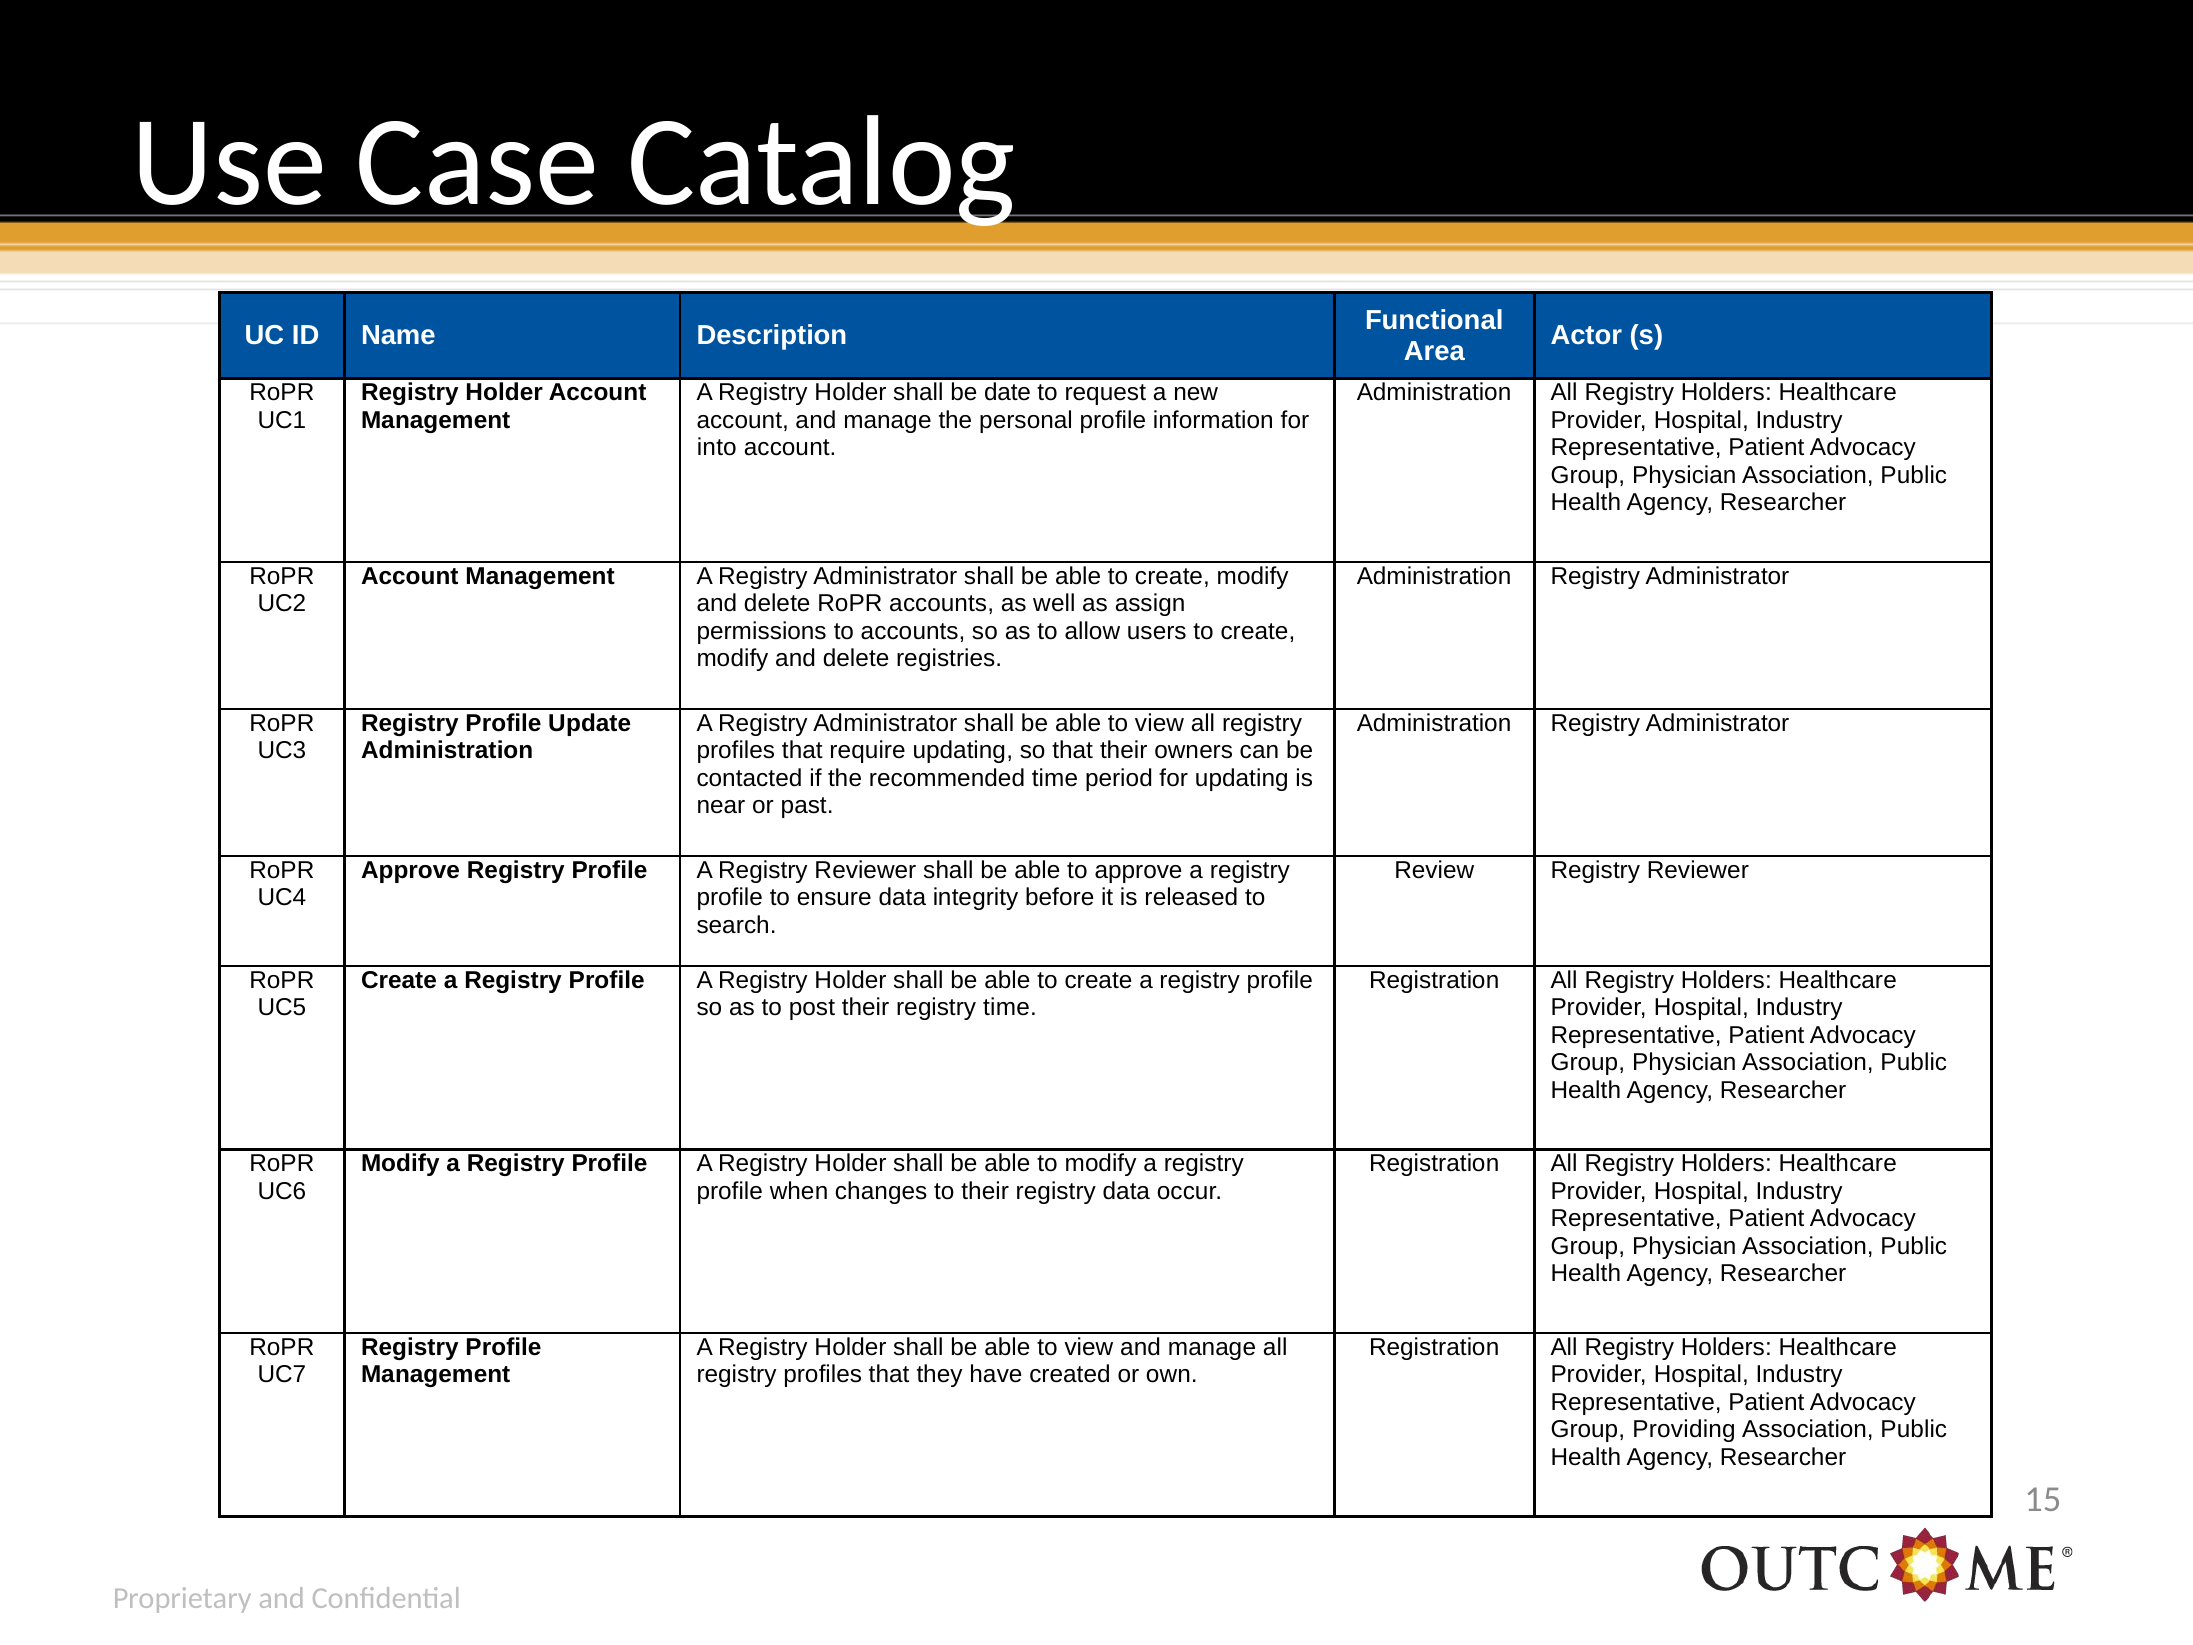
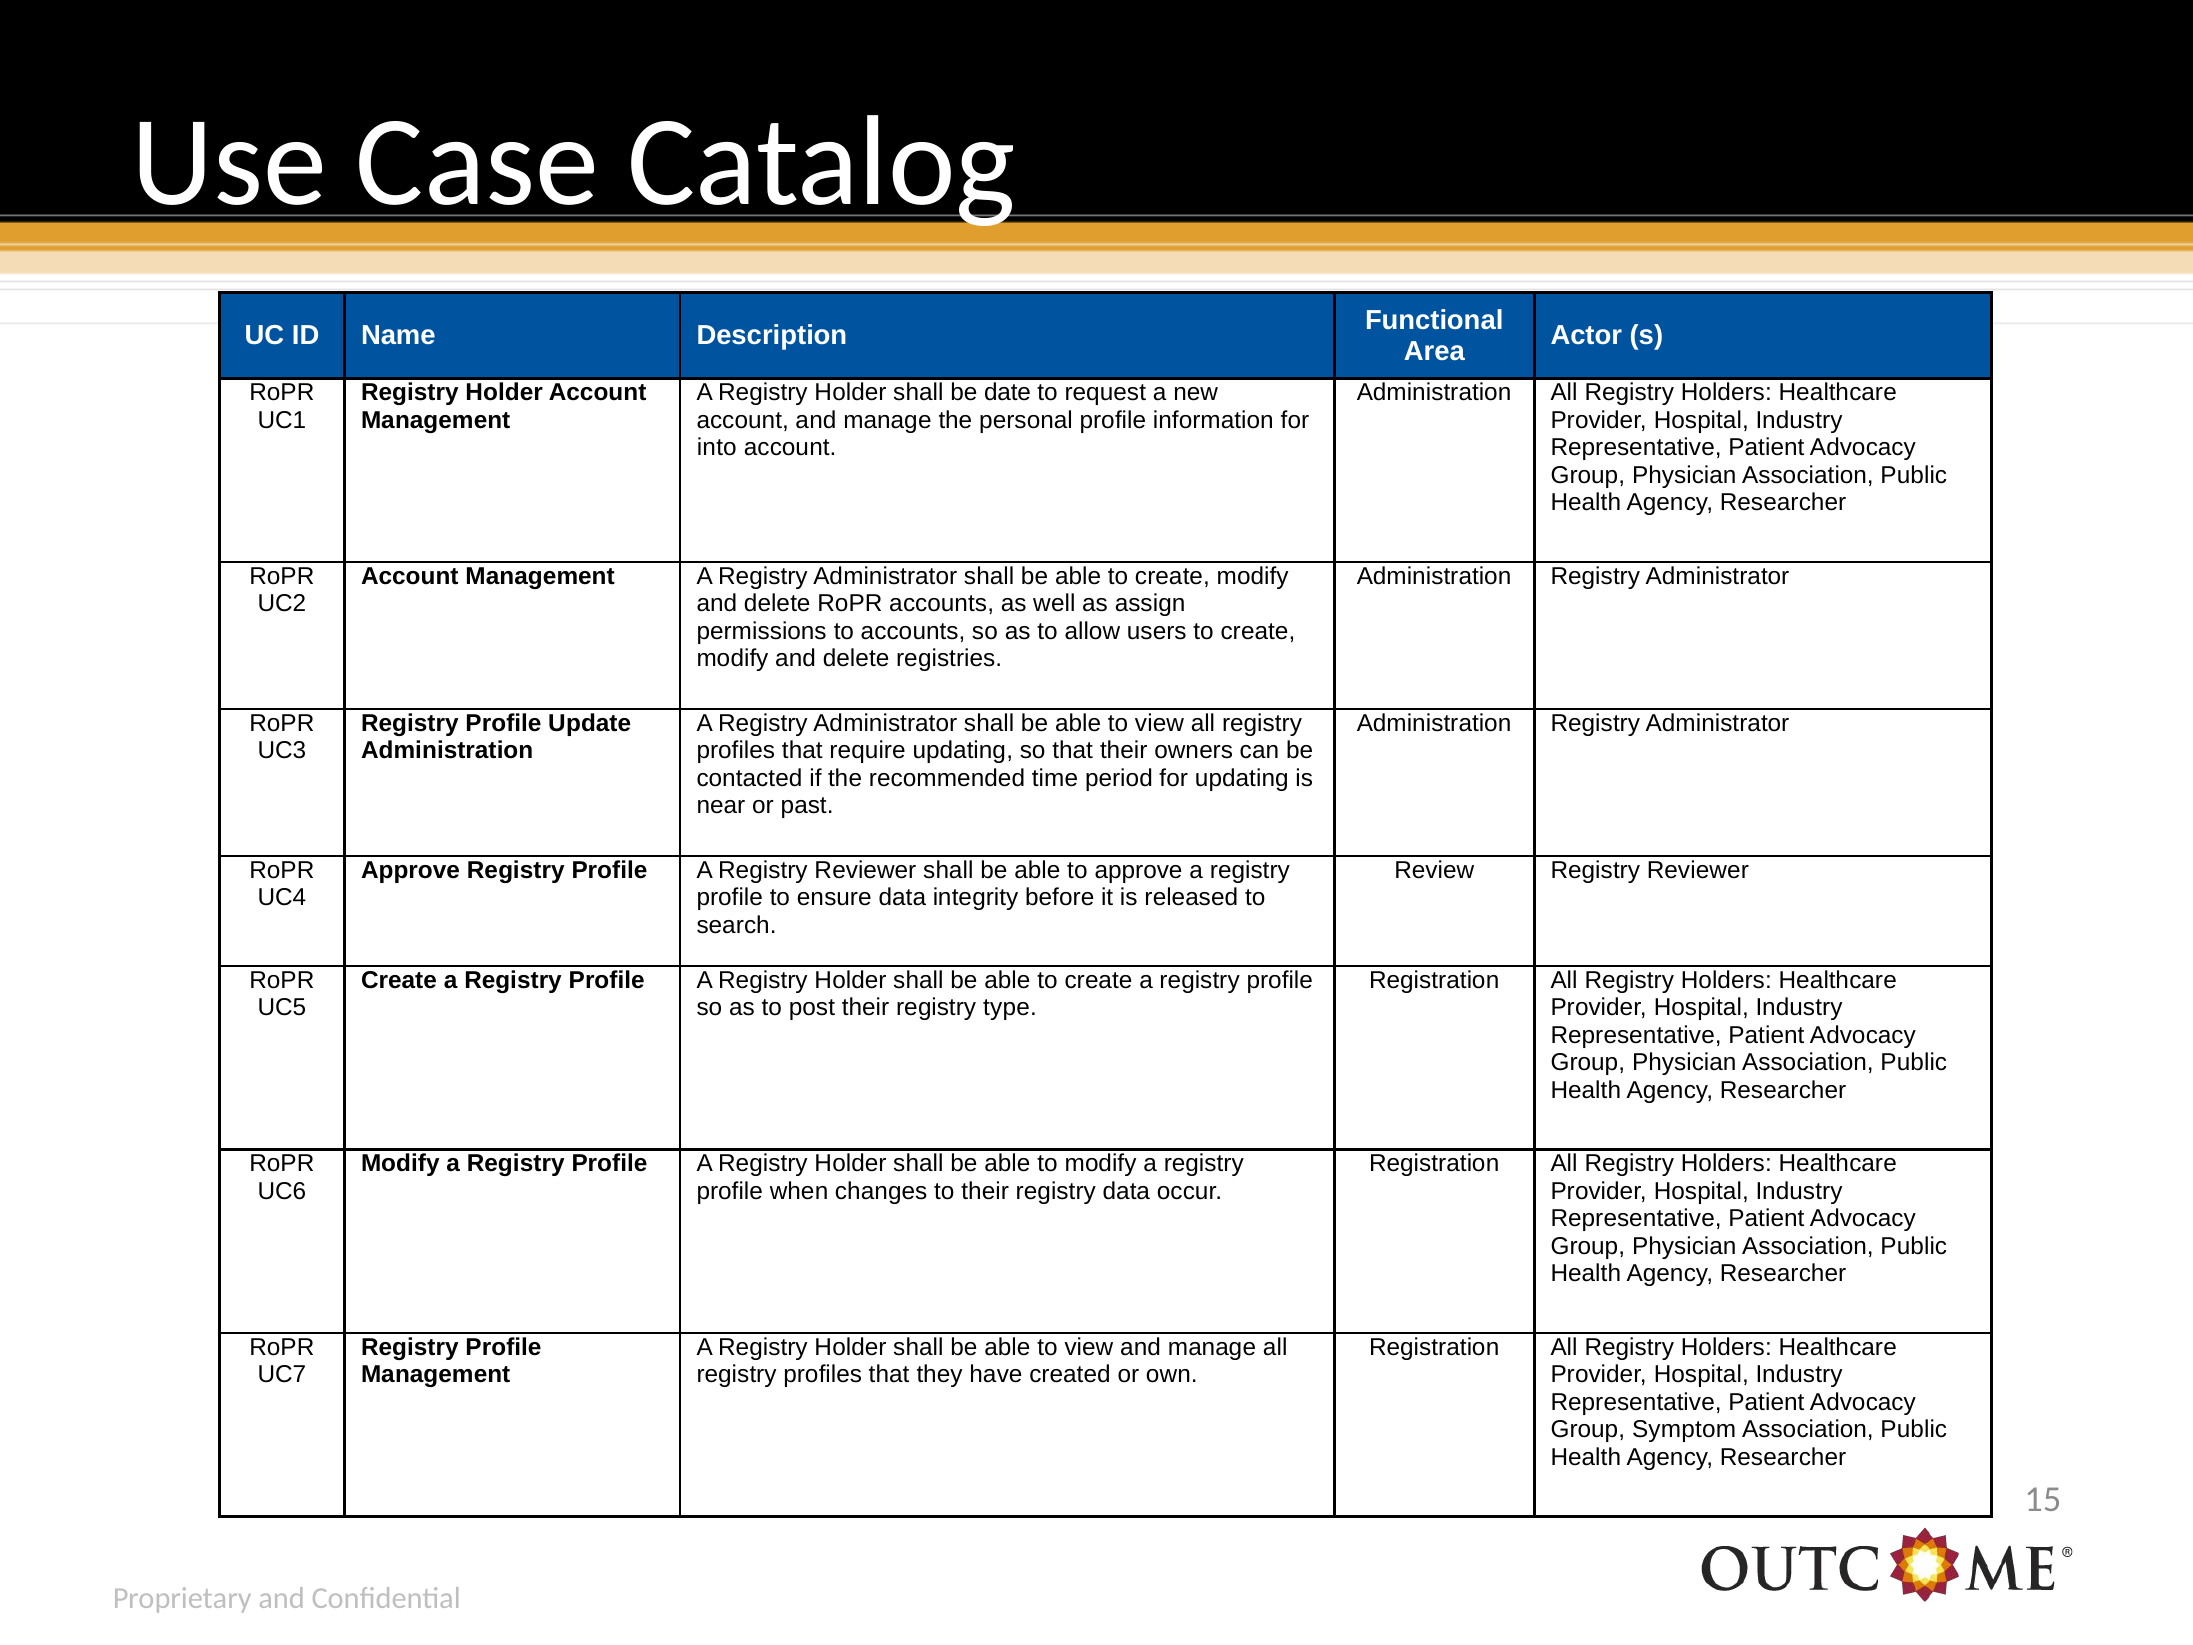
registry time: time -> type
Providing: Providing -> Symptom
